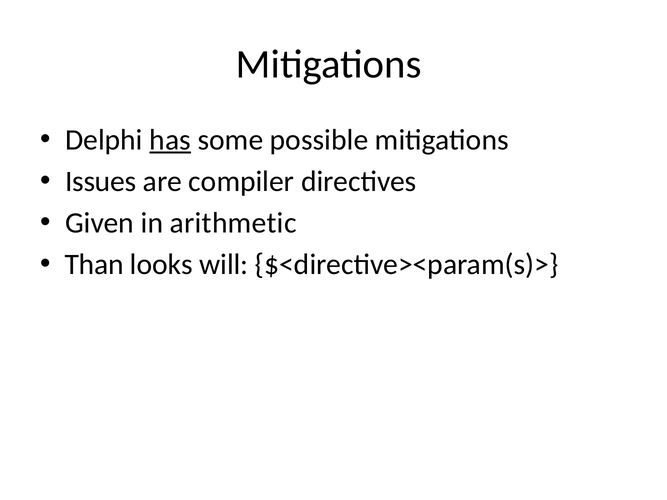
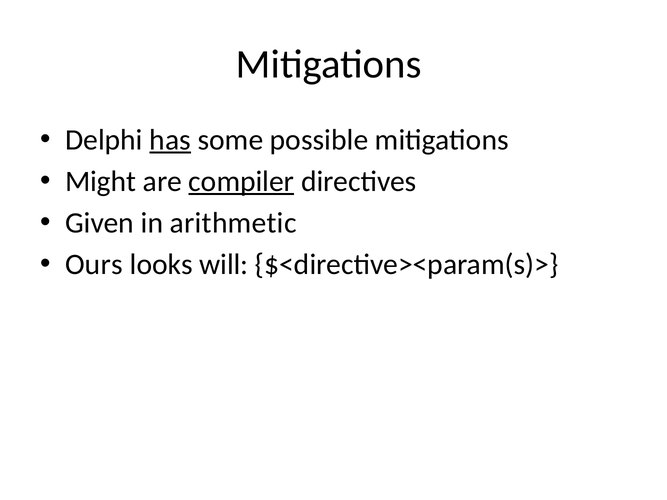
Issues: Issues -> Might
compiler underline: none -> present
Than: Than -> Ours
